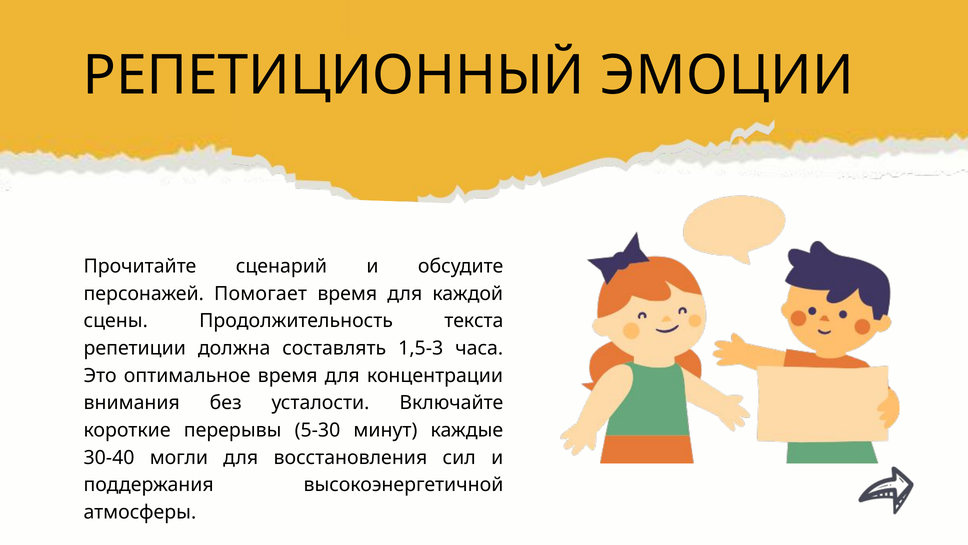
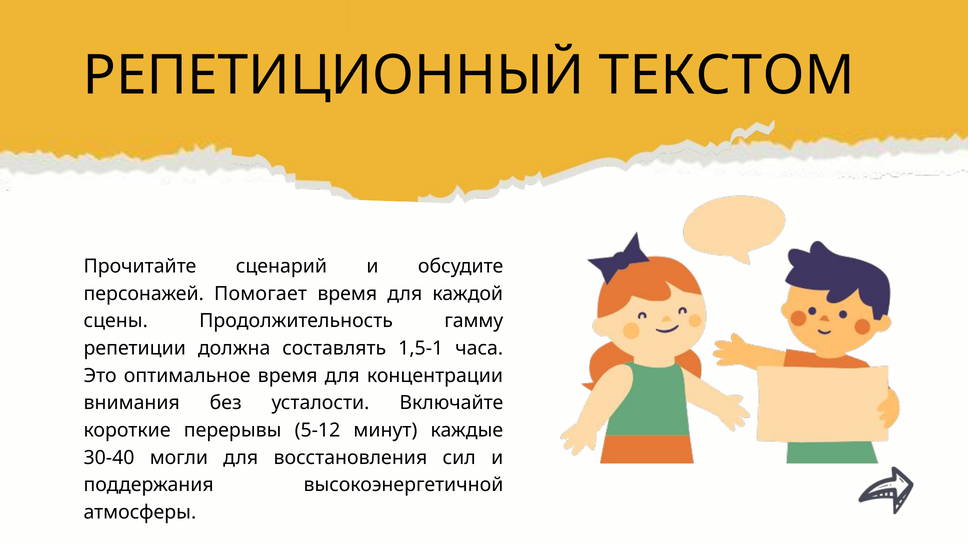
ЭМОЦИИ: ЭМОЦИИ -> ТЕКСТОМ
текста: текста -> гамму
1,5-3: 1,5-3 -> 1,5-1
5-30: 5-30 -> 5-12
